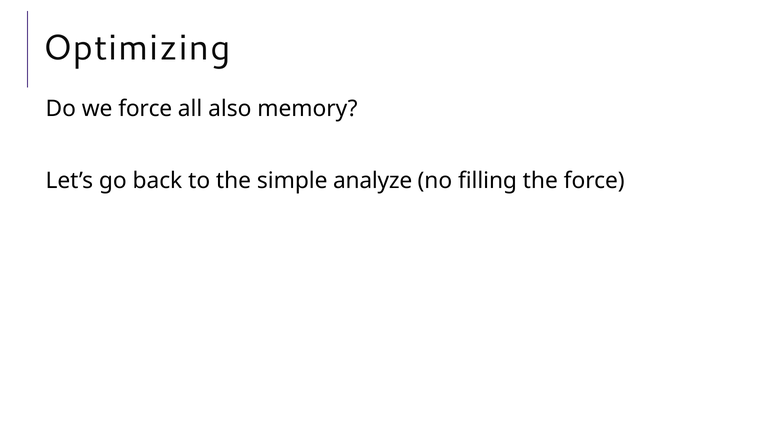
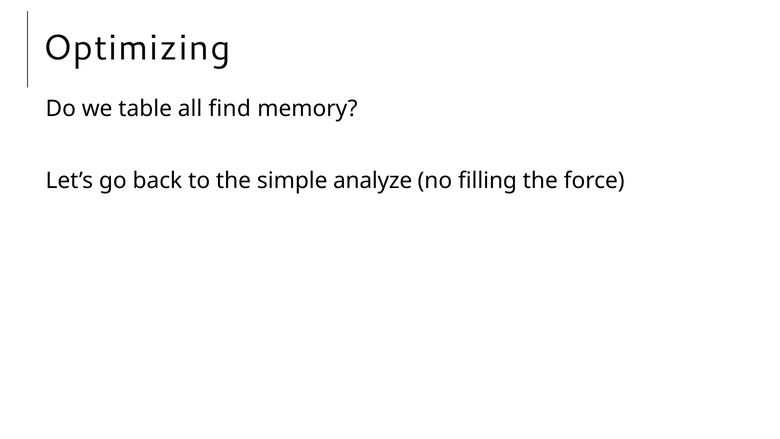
we force: force -> table
also: also -> find
